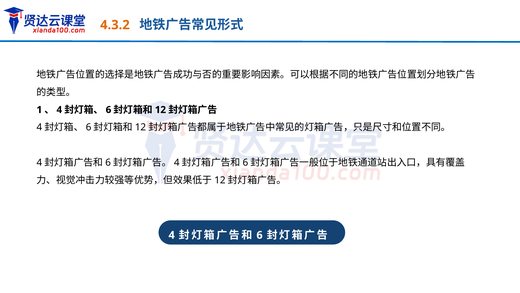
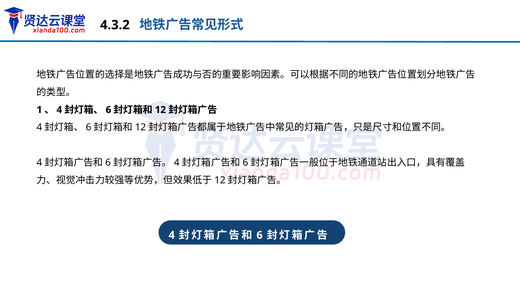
4.3.2 colour: orange -> black
